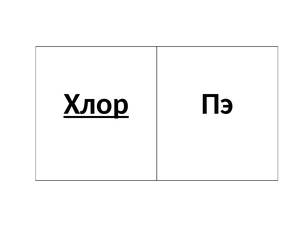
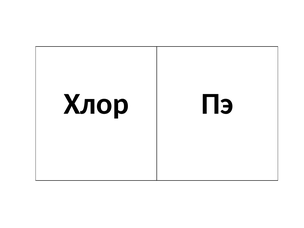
Хлор underline: present -> none
